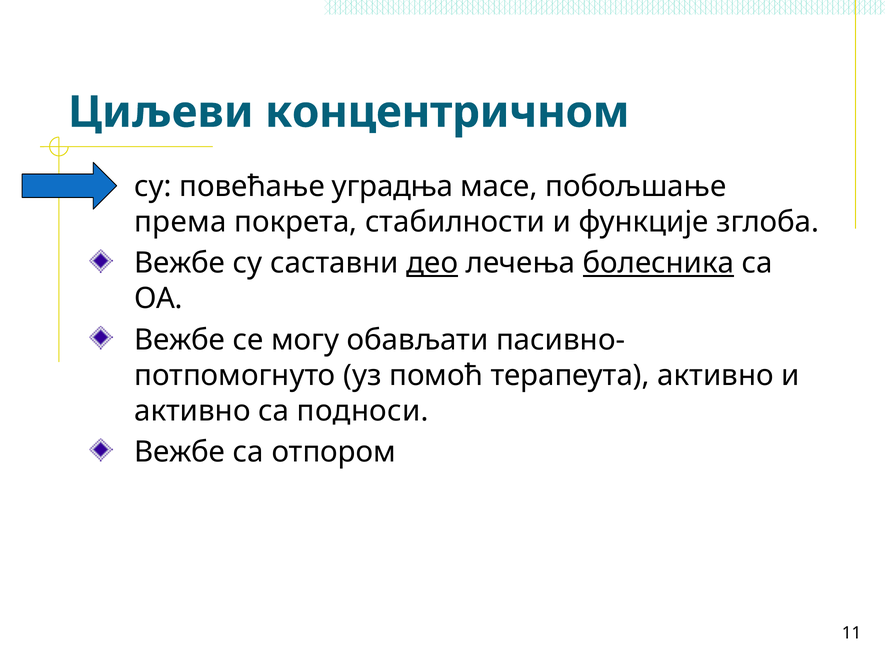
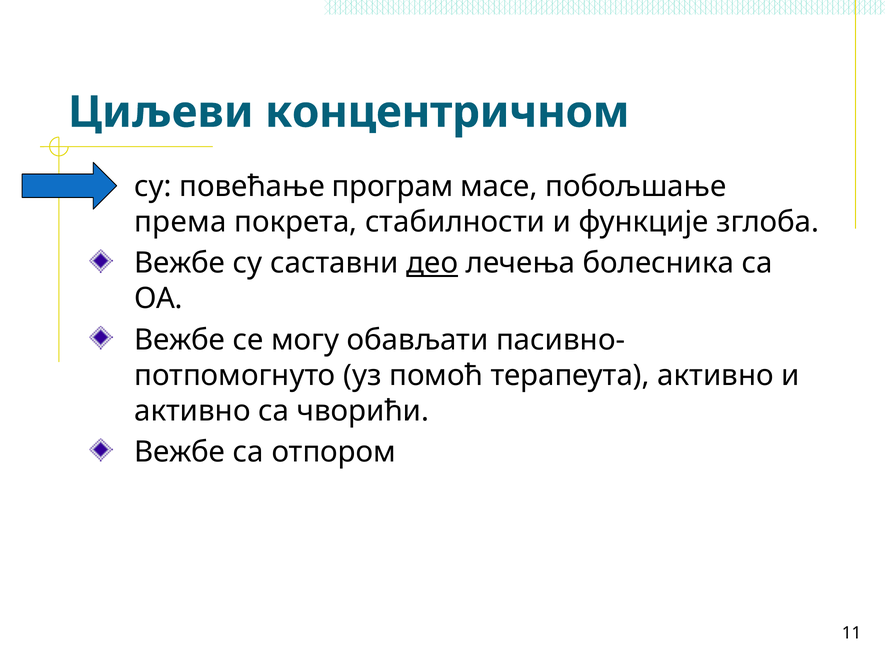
уградња: уградња -> програм
болесника underline: present -> none
подноси: подноси -> чворићи
